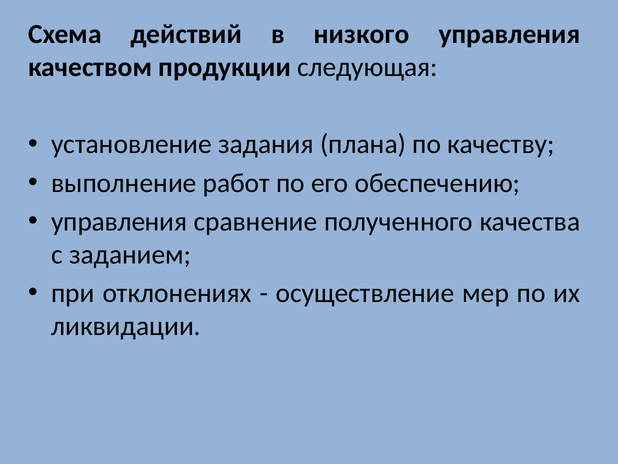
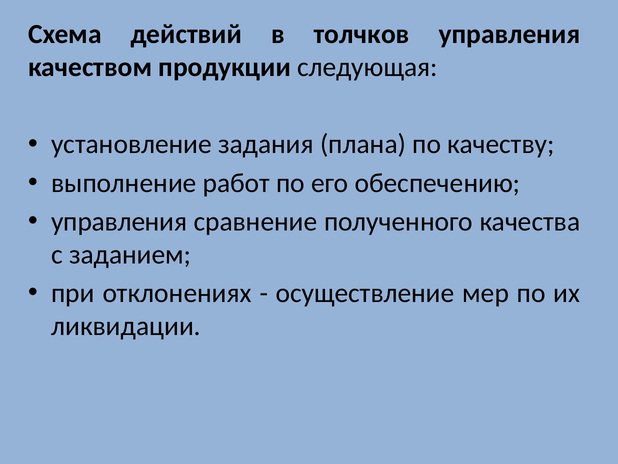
низкого: низкого -> толчков
